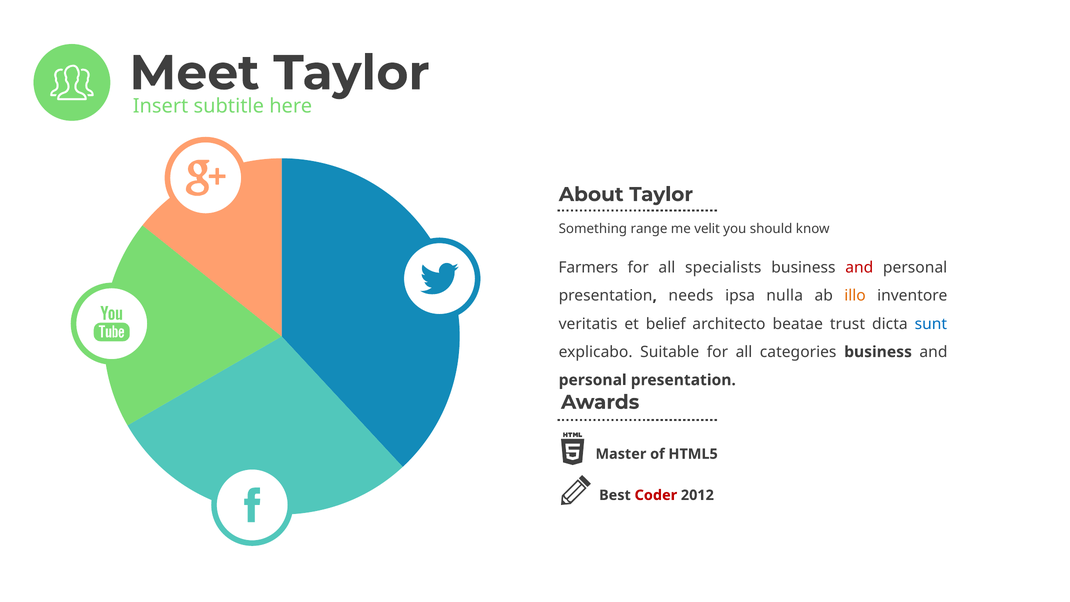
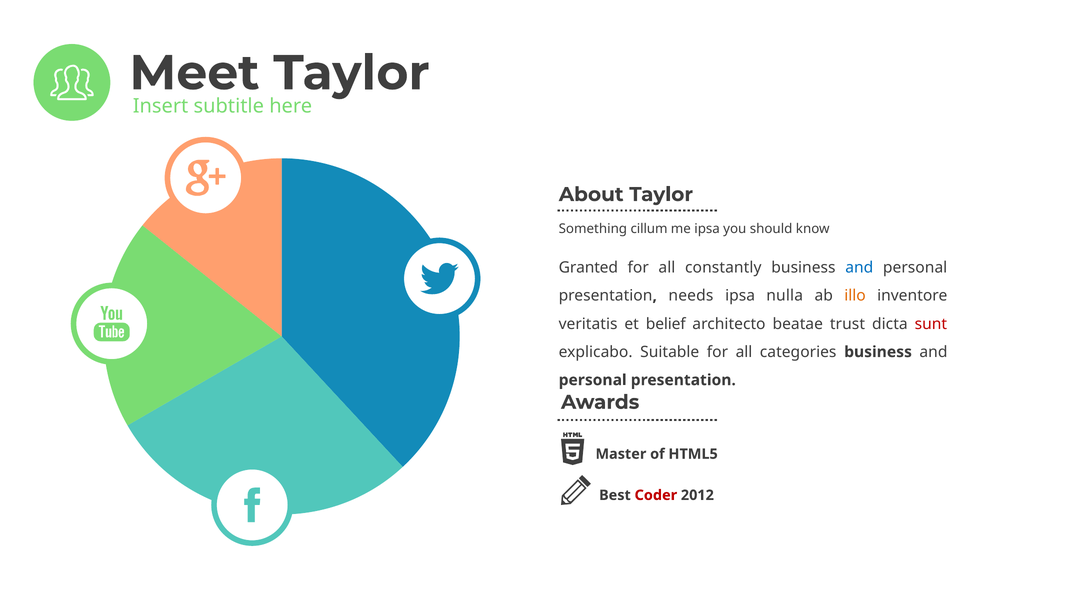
range: range -> cillum
me velit: velit -> ipsa
Farmers: Farmers -> Granted
specialists: specialists -> constantly
and at (859, 268) colour: red -> blue
sunt colour: blue -> red
